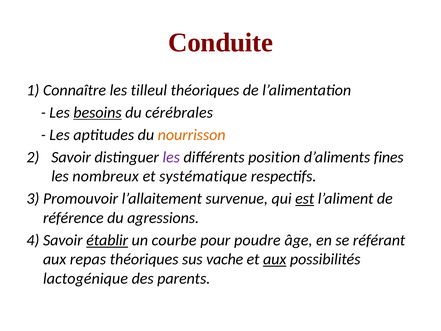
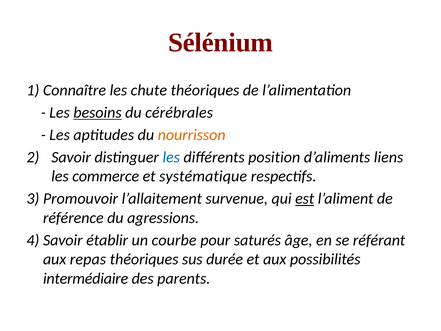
Conduite: Conduite -> Sélénium
tilleul: tilleul -> chute
les at (171, 157) colour: purple -> blue
fines: fines -> liens
nombreux: nombreux -> commerce
établir underline: present -> none
poudre: poudre -> saturés
vache: vache -> durée
aux at (275, 259) underline: present -> none
lactogénique: lactogénique -> intermédiaire
